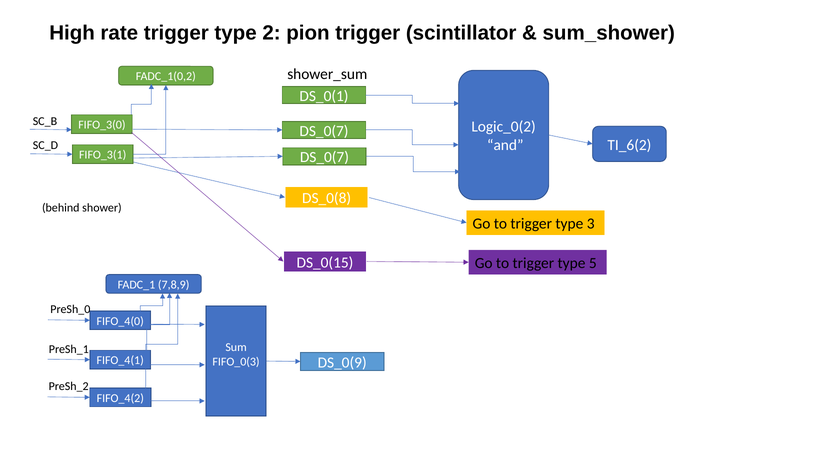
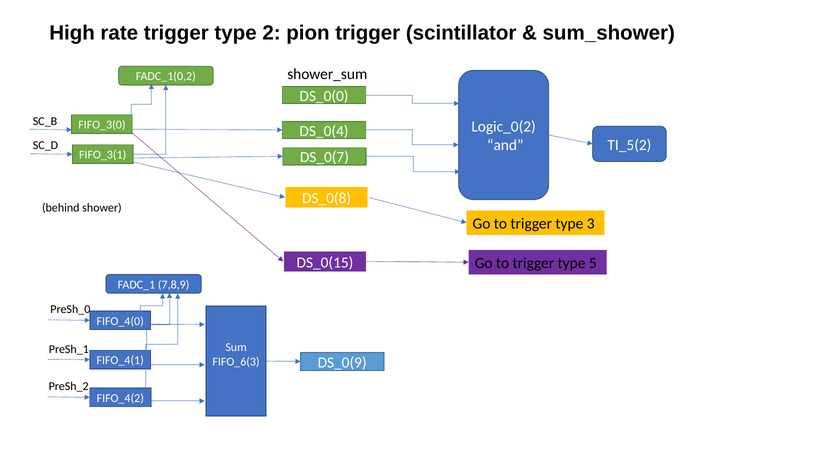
DS_0(1: DS_0(1 -> DS_0(0
DS_0(7 at (324, 131): DS_0(7 -> DS_0(4
TI_6(2: TI_6(2 -> TI_5(2
FIFO_0(3: FIFO_0(3 -> FIFO_6(3
